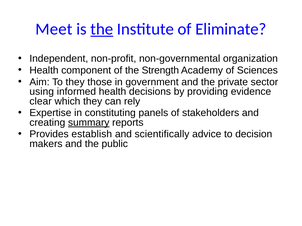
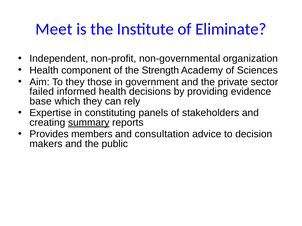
the at (102, 29) underline: present -> none
using: using -> failed
clear: clear -> base
establish: establish -> members
scientifically: scientifically -> consultation
